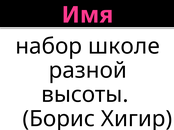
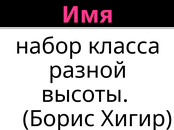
школе: школе -> класса
